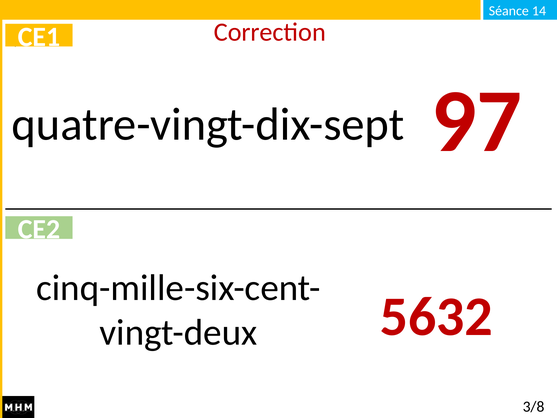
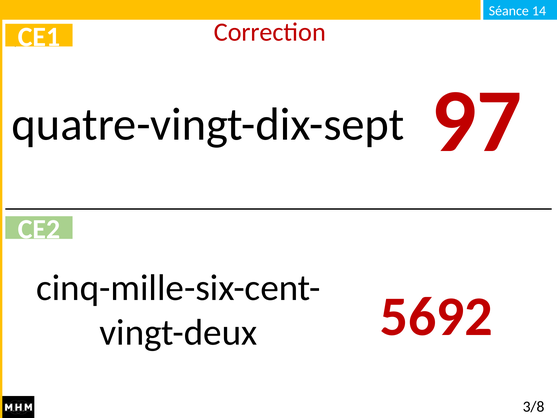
5632: 5632 -> 5692
